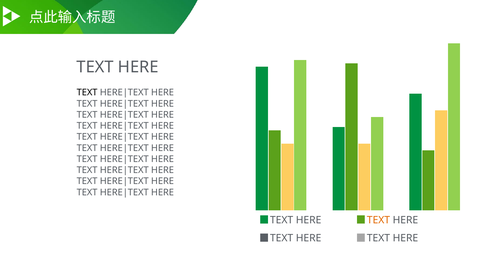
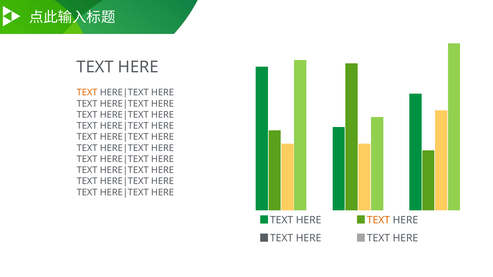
TEXT at (87, 93) colour: black -> orange
